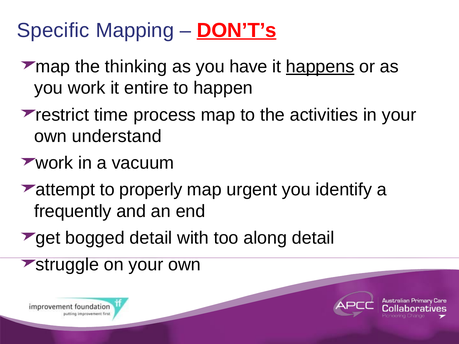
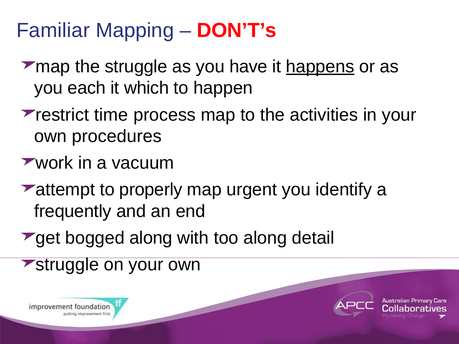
Specific: Specific -> Familiar
DON’T’s underline: present -> none
the thinking: thinking -> struggle
you work: work -> each
entire: entire -> which
understand: understand -> procedures
bogged detail: detail -> along
